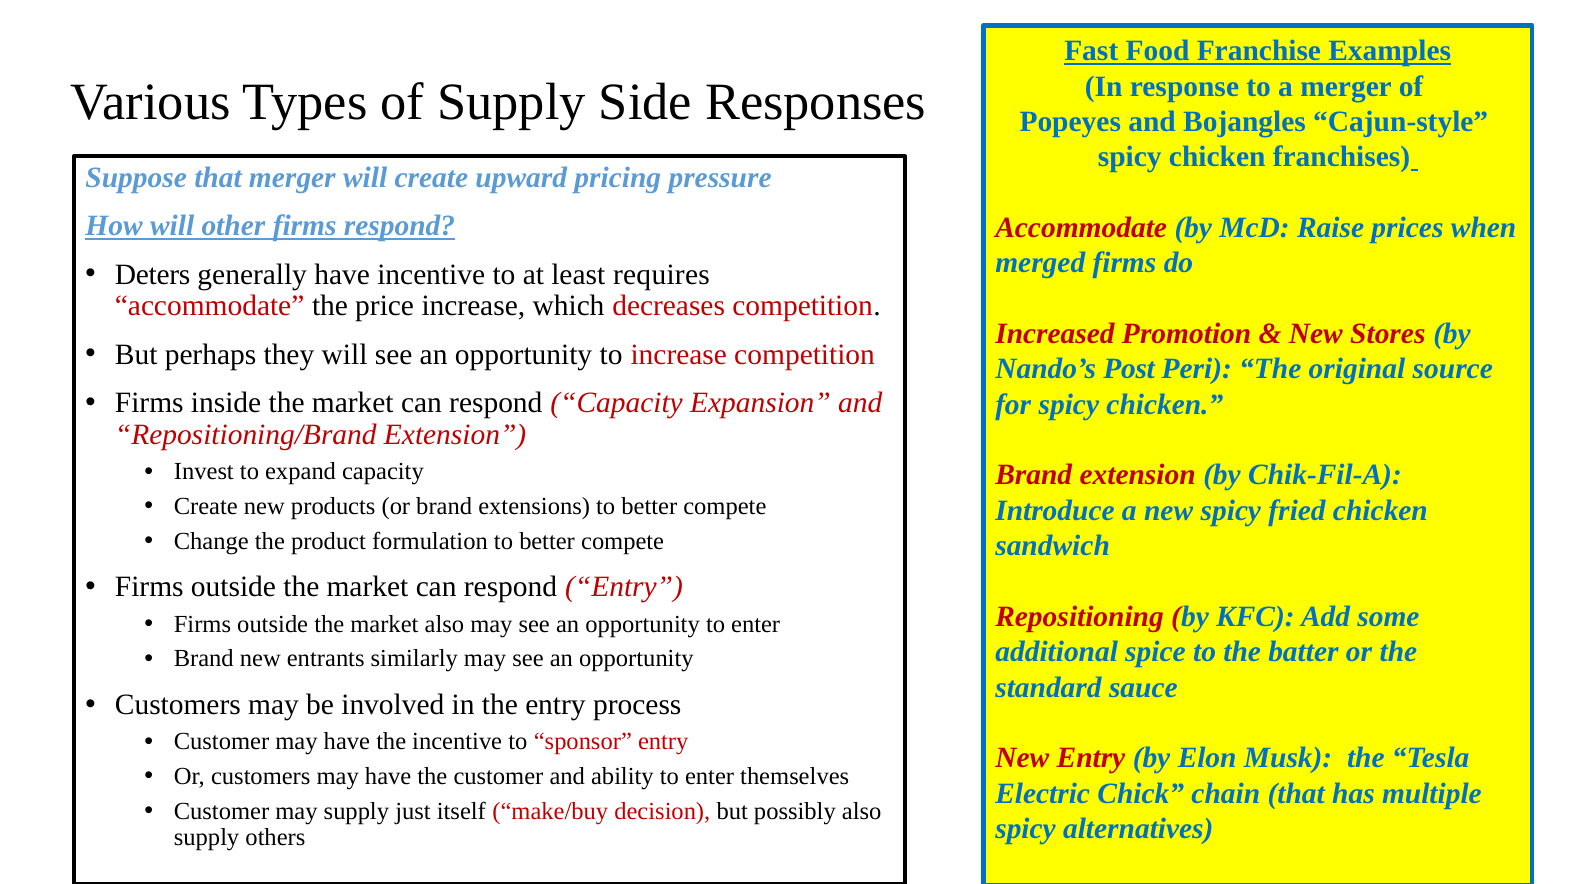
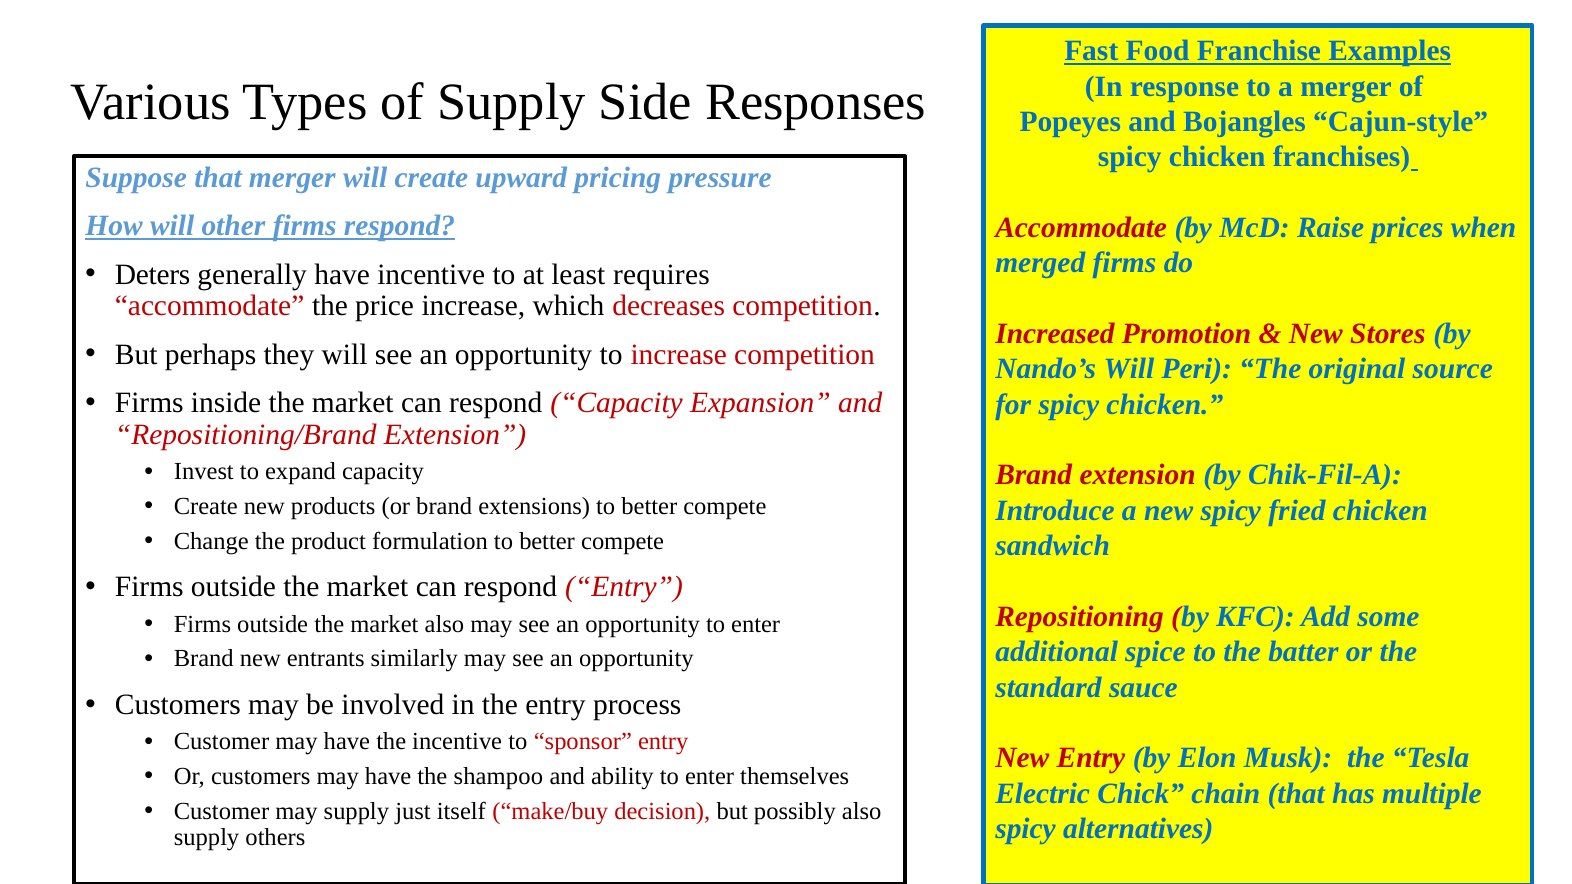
Nando’s Post: Post -> Will
the customer: customer -> shampoo
